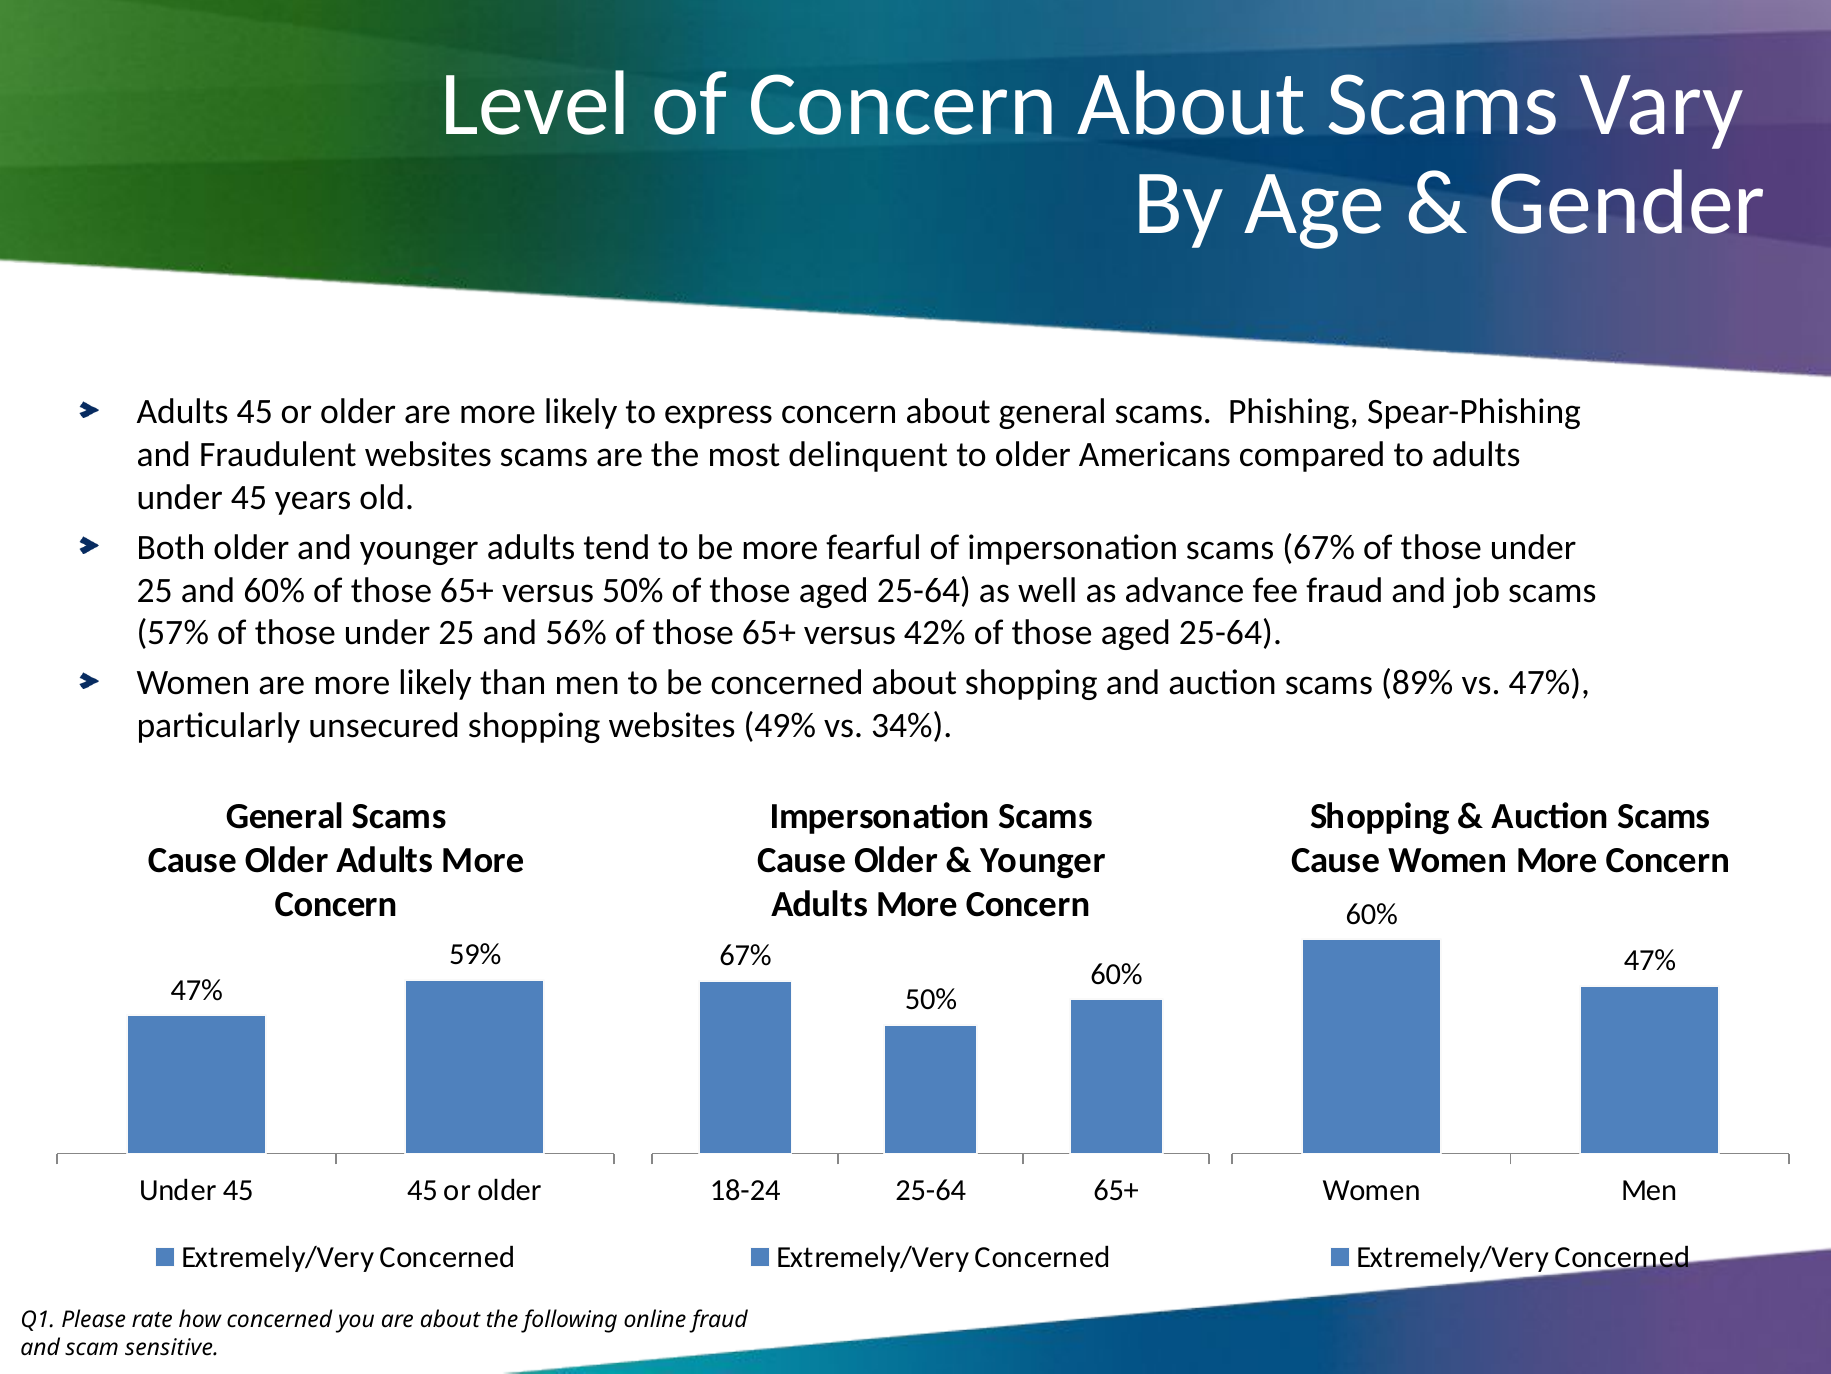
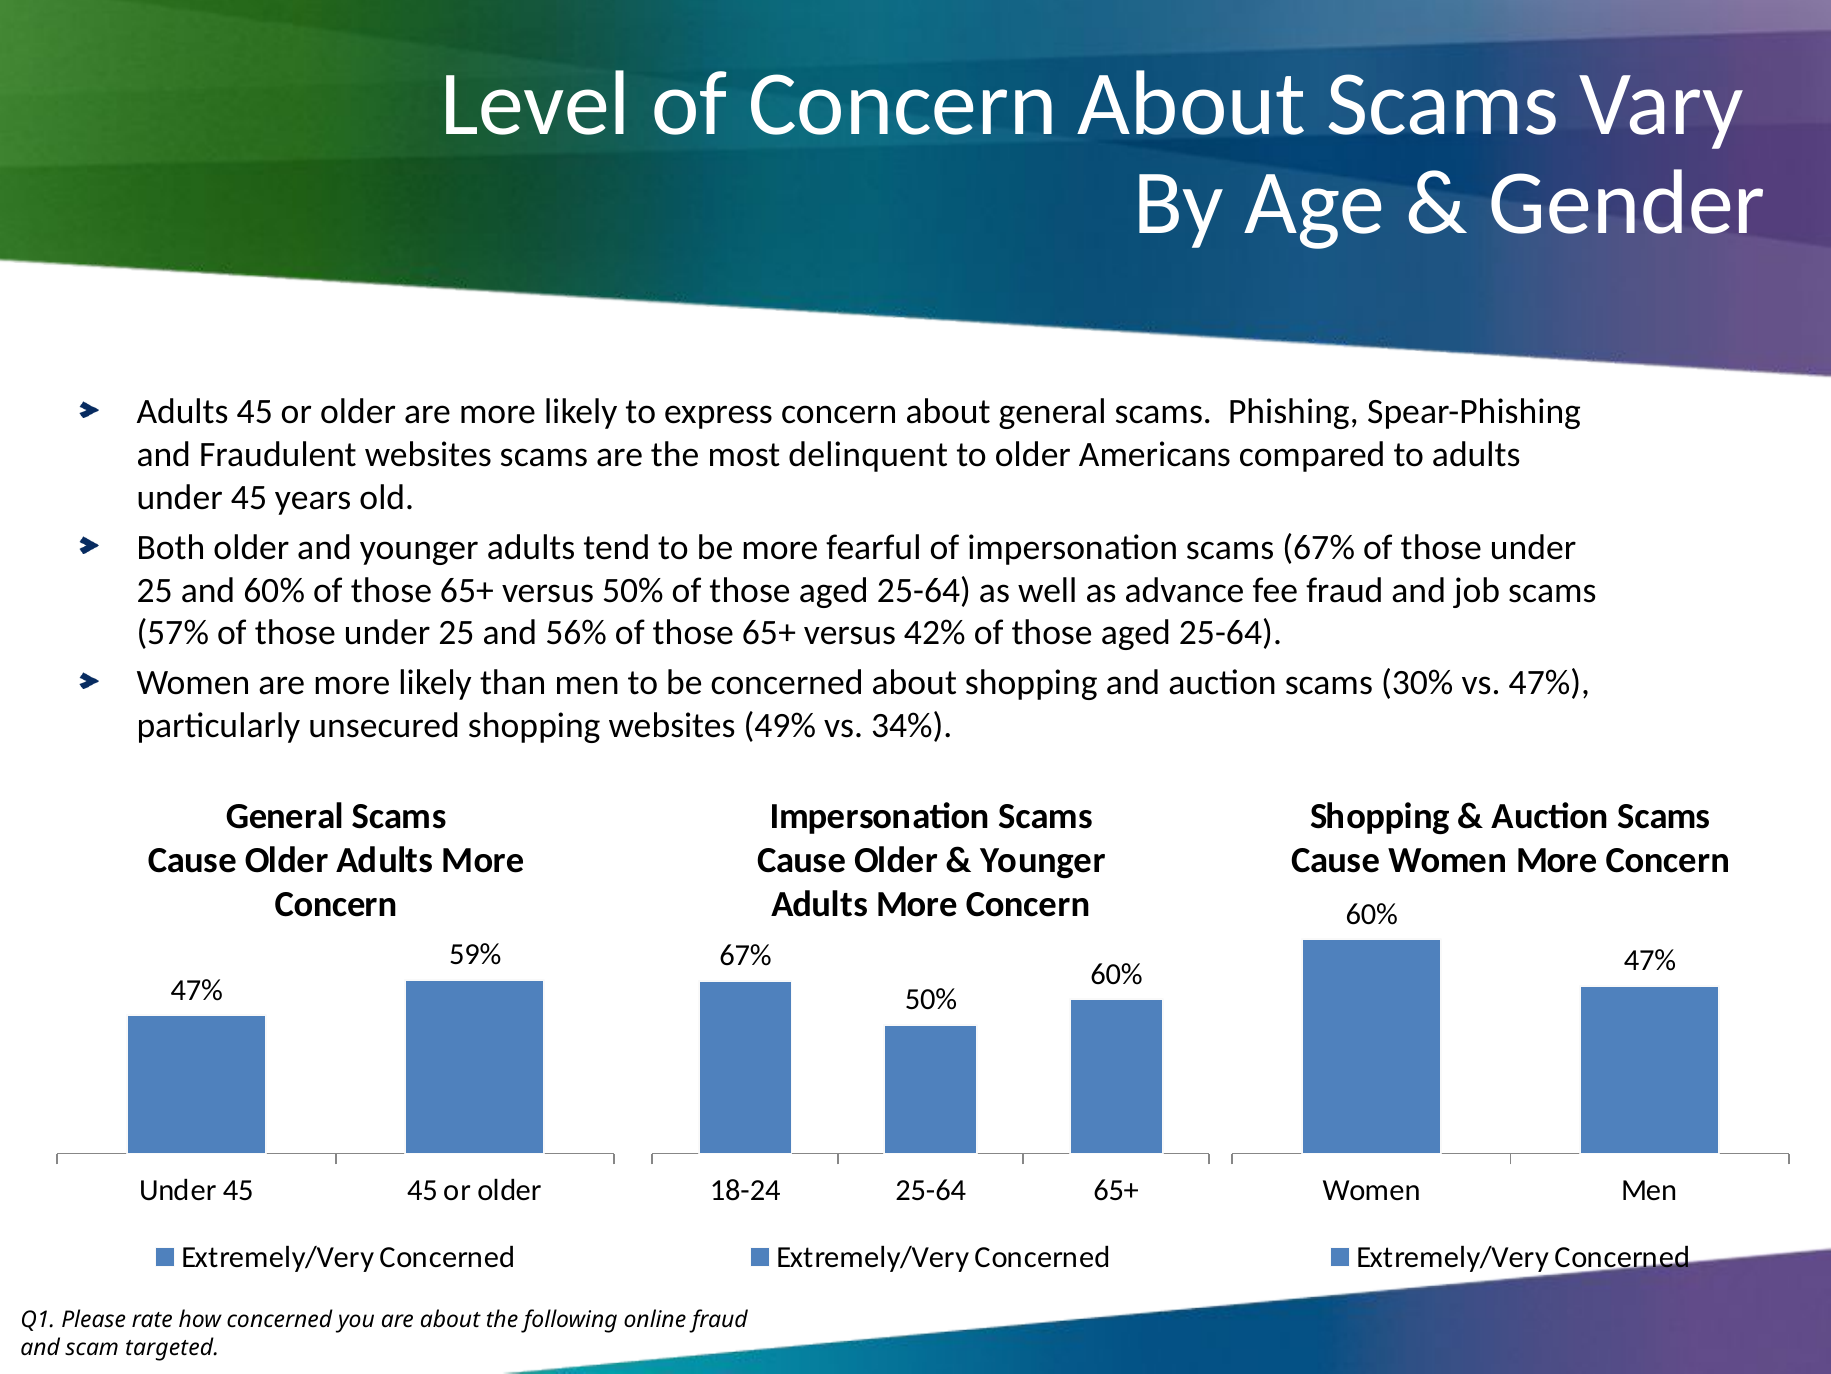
89%: 89% -> 30%
sensitive: sensitive -> targeted
